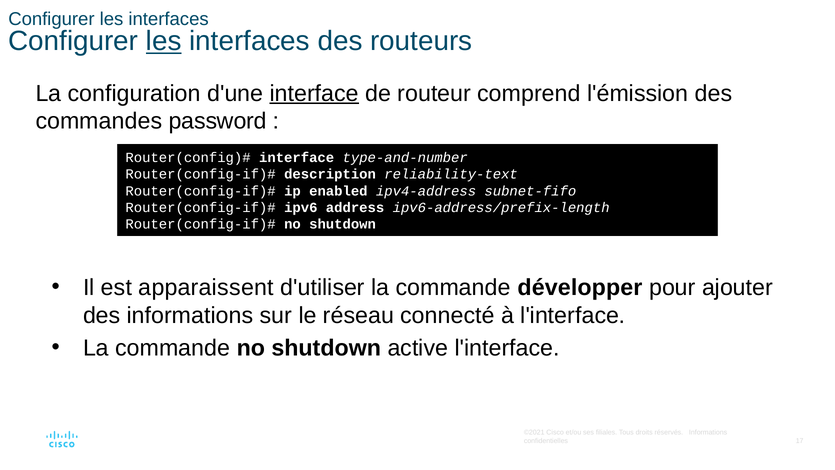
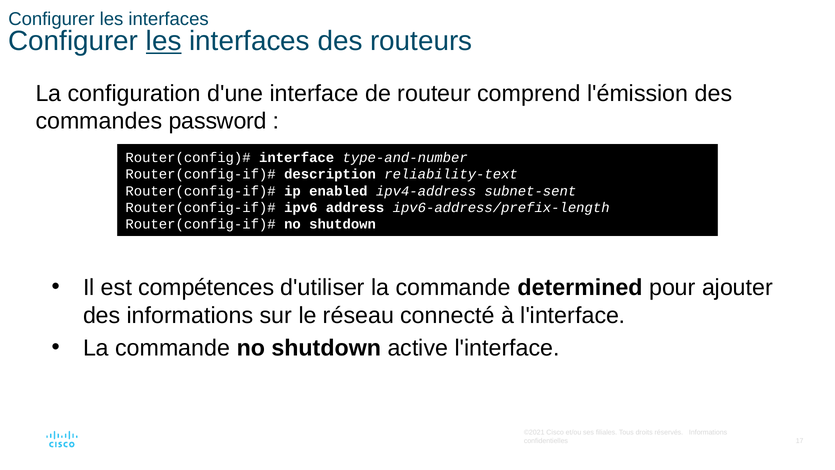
interface at (314, 93) underline: present -> none
subnet-fifo: subnet-fifo -> subnet-sent
apparaissent: apparaissent -> compétences
développer: développer -> determined
